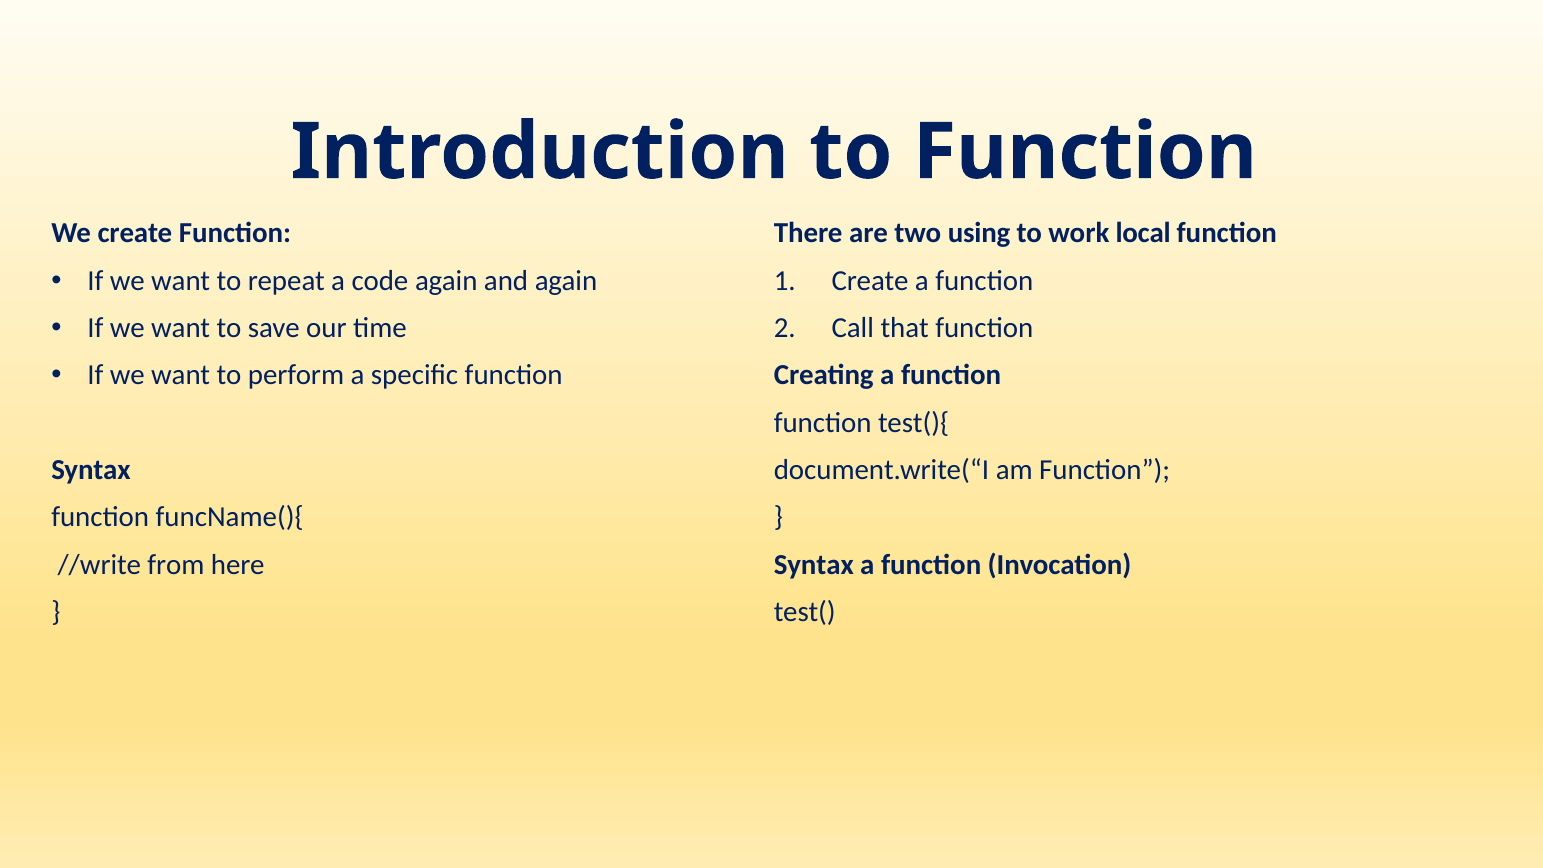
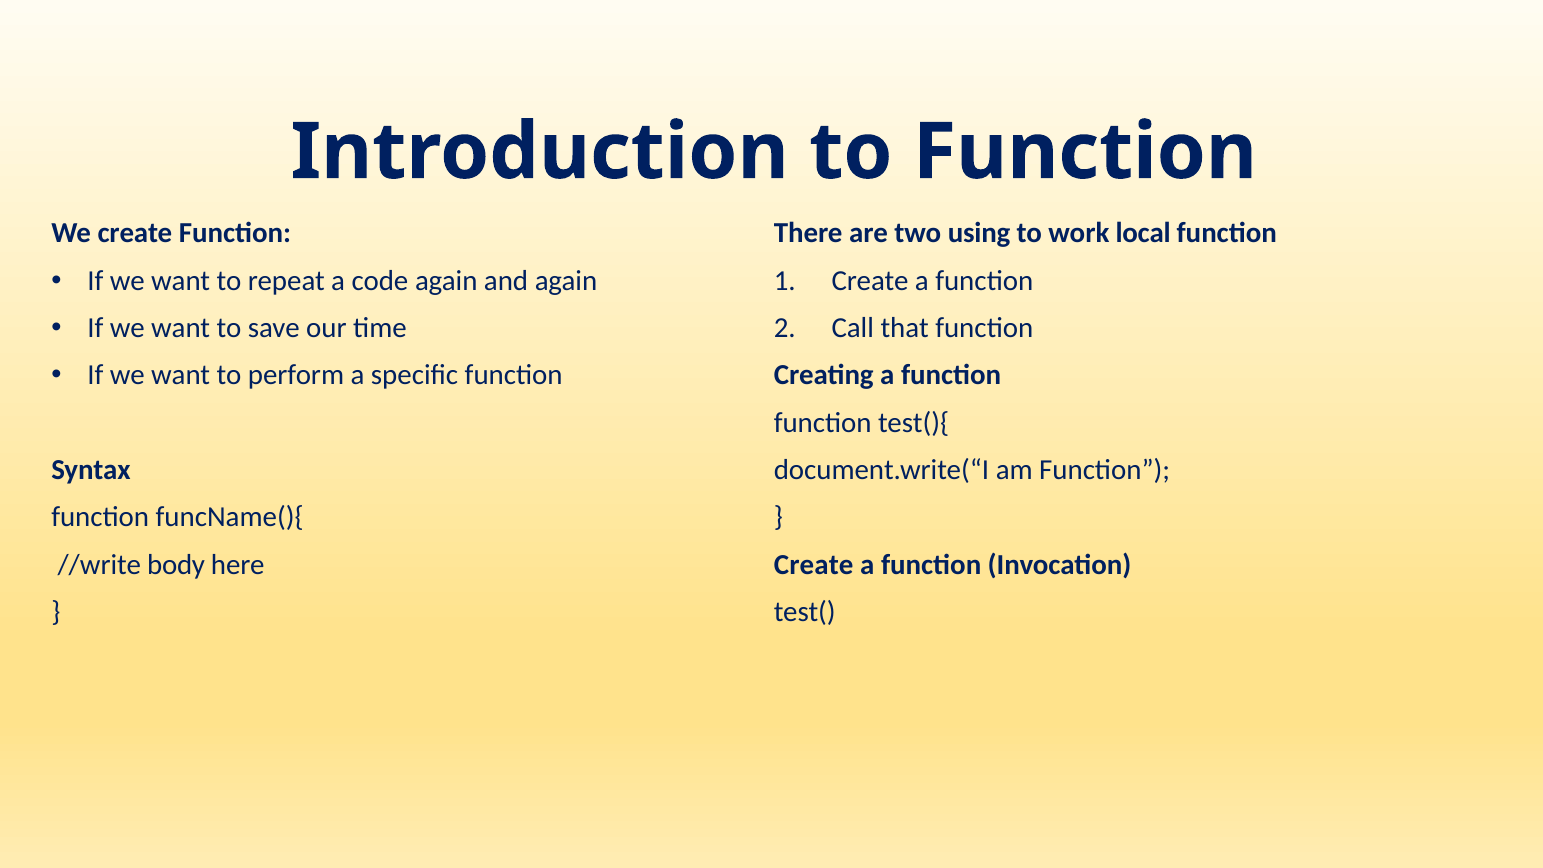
from: from -> body
Syntax at (814, 565): Syntax -> Create
